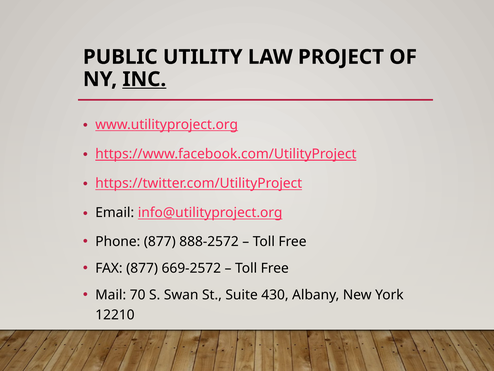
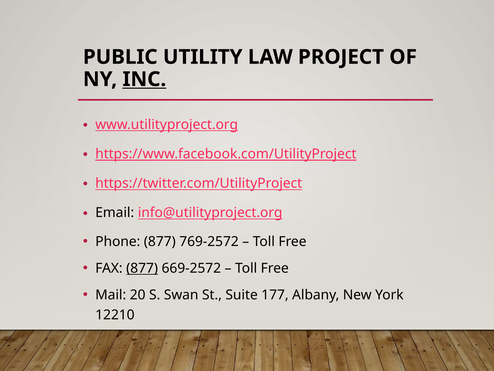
888-2572: 888-2572 -> 769-2572
877 at (142, 268) underline: none -> present
70: 70 -> 20
430: 430 -> 177
